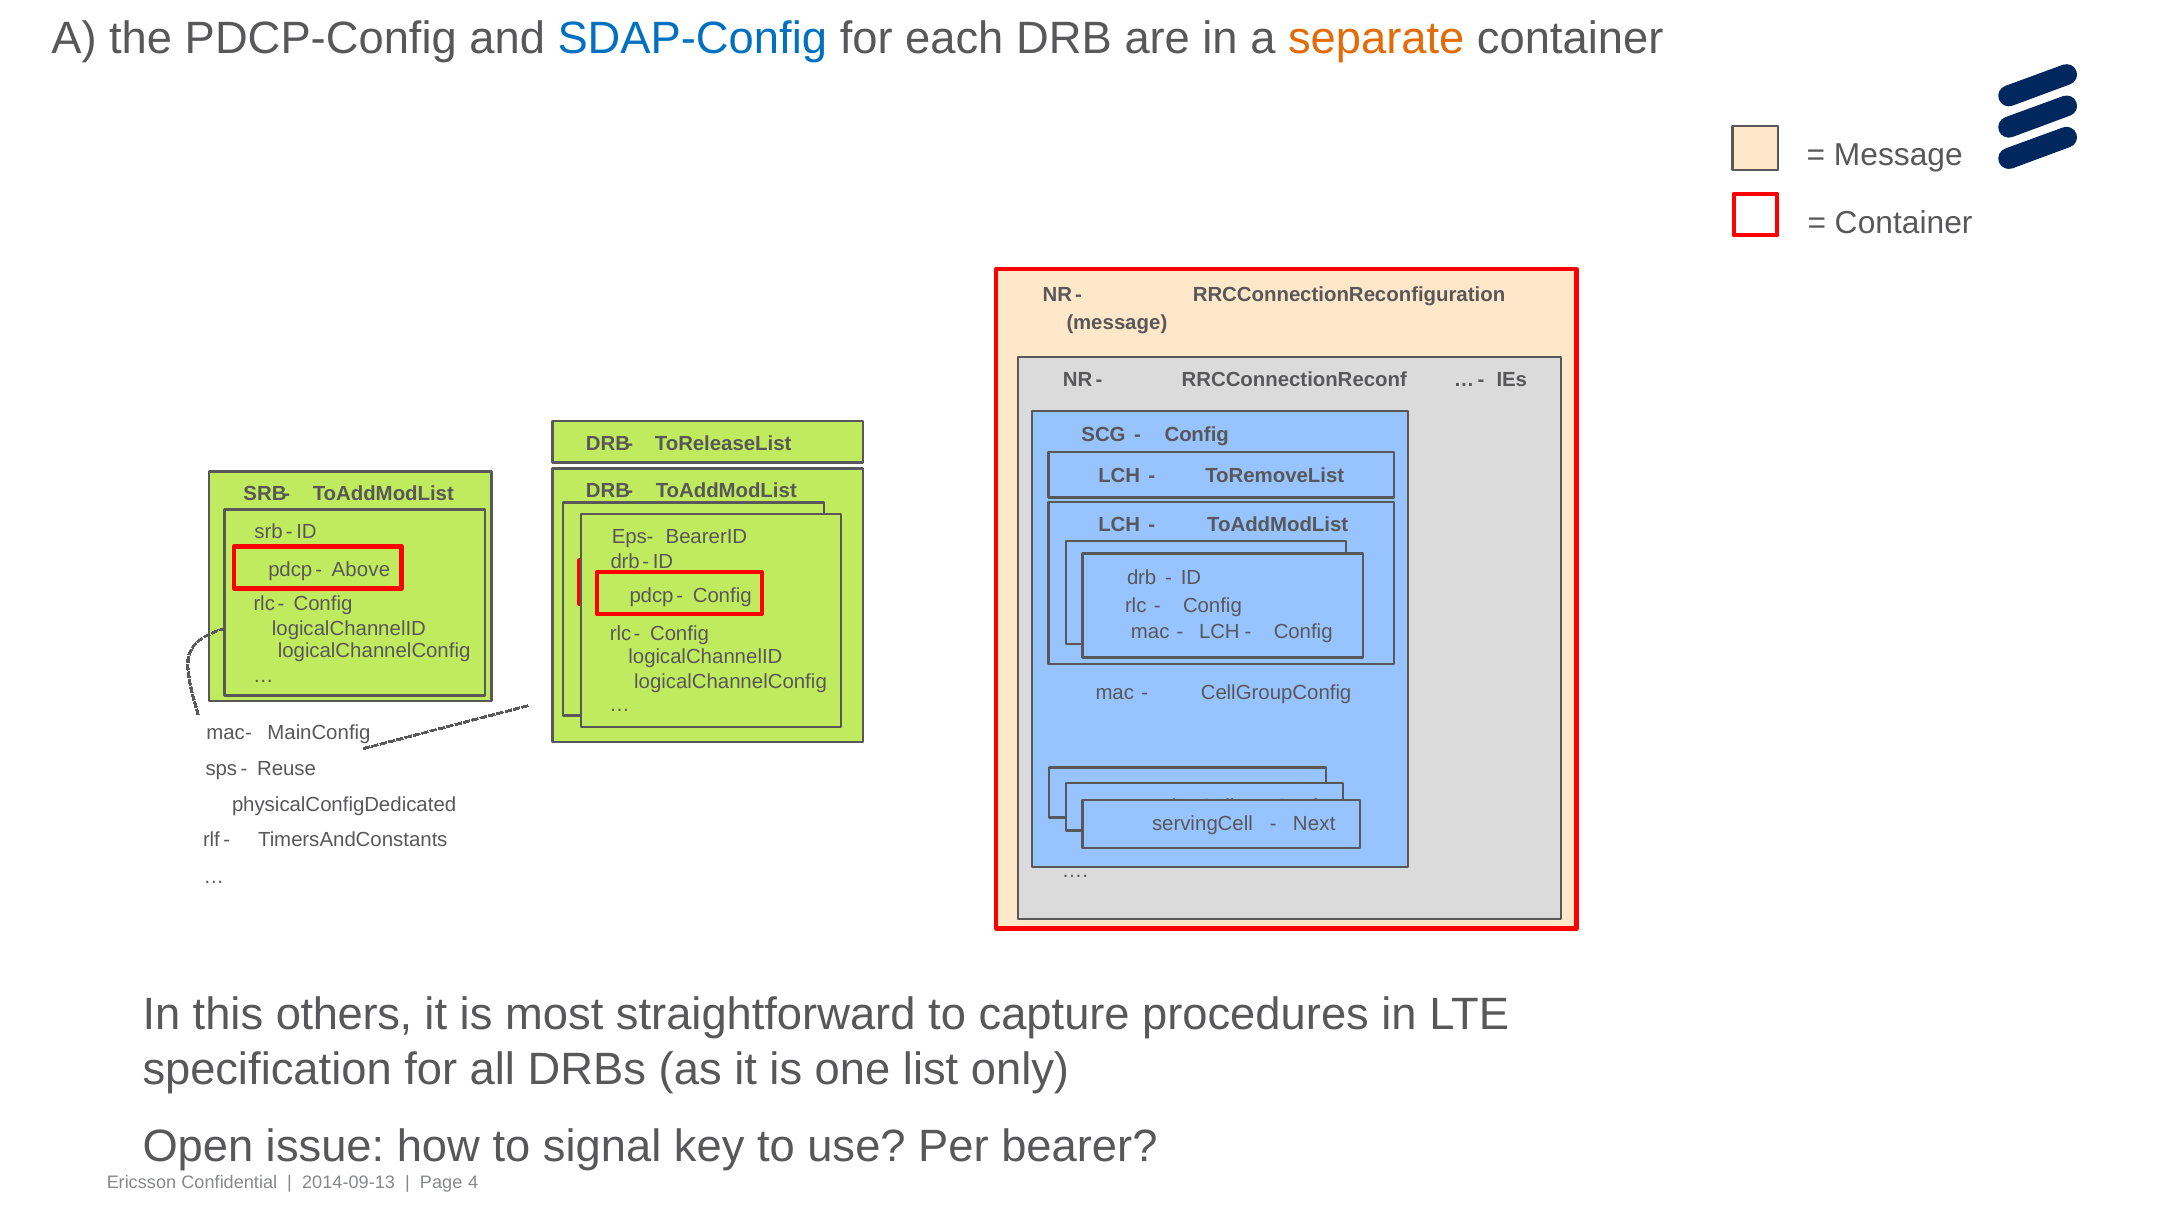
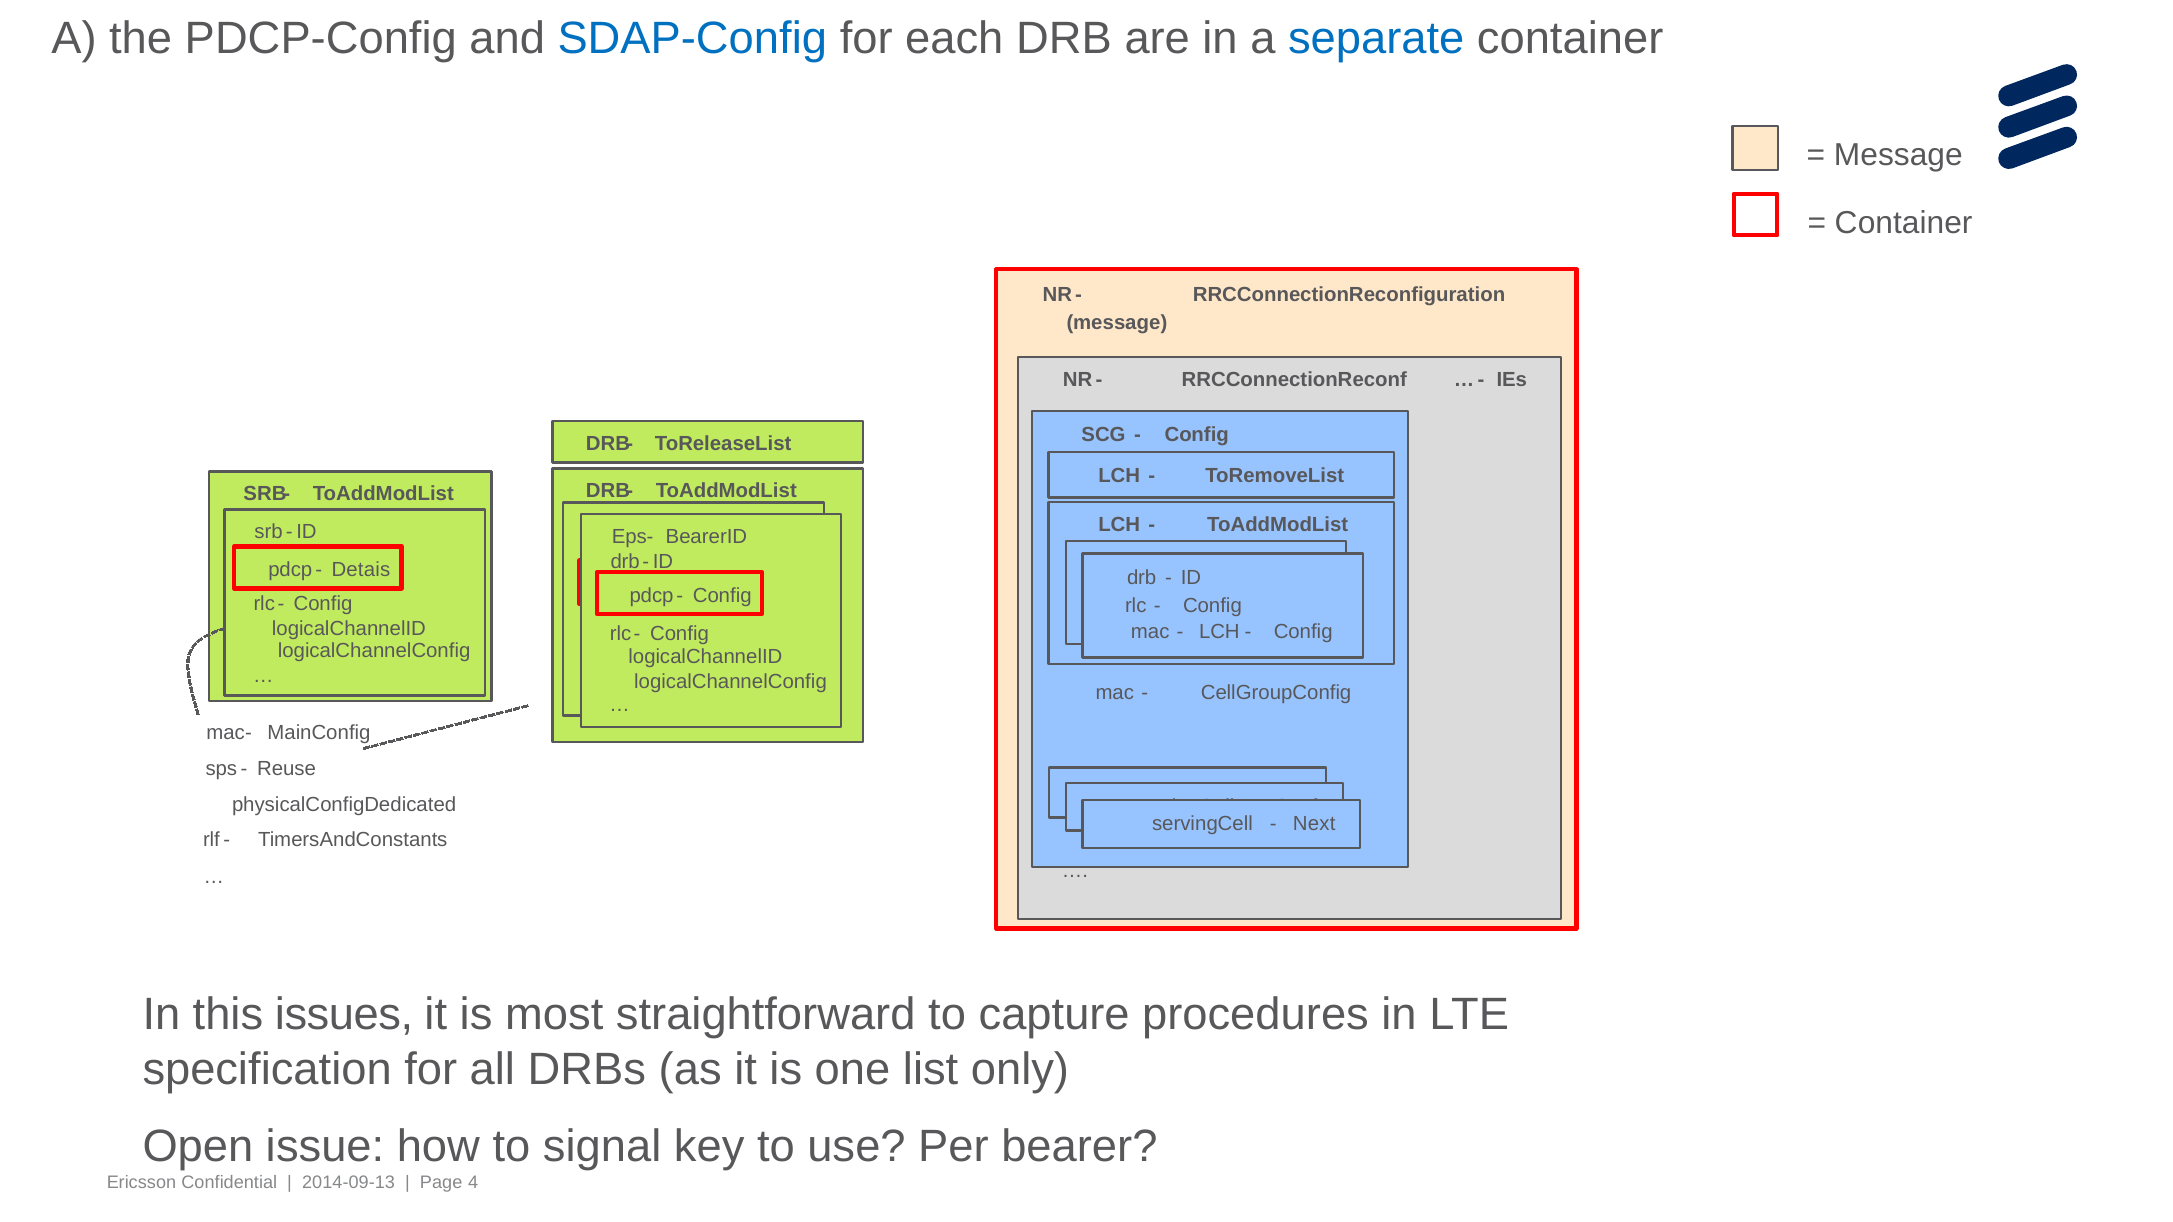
separate colour: orange -> blue
Above: Above -> Detais
others: others -> issues
